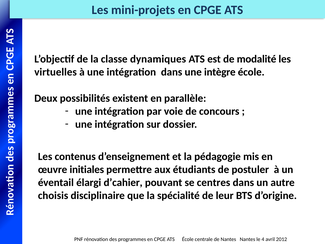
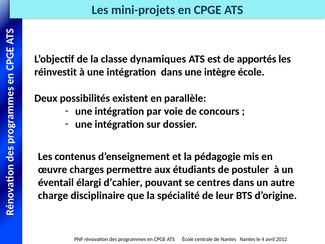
modalité: modalité -> apportés
virtuelles: virtuelles -> réinvestit
initiales: initiales -> charges
choisis: choisis -> charge
